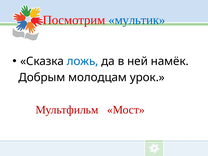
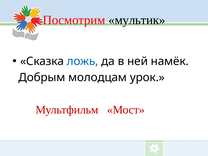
мультик colour: blue -> black
